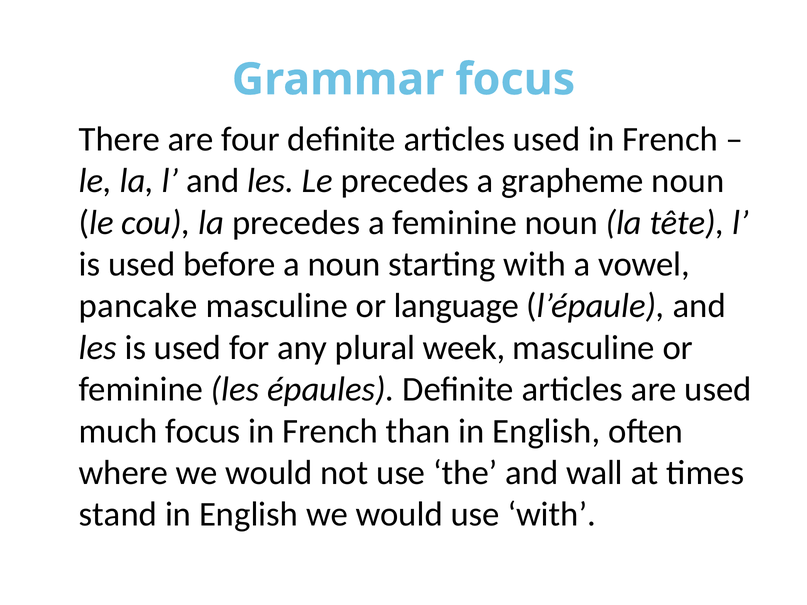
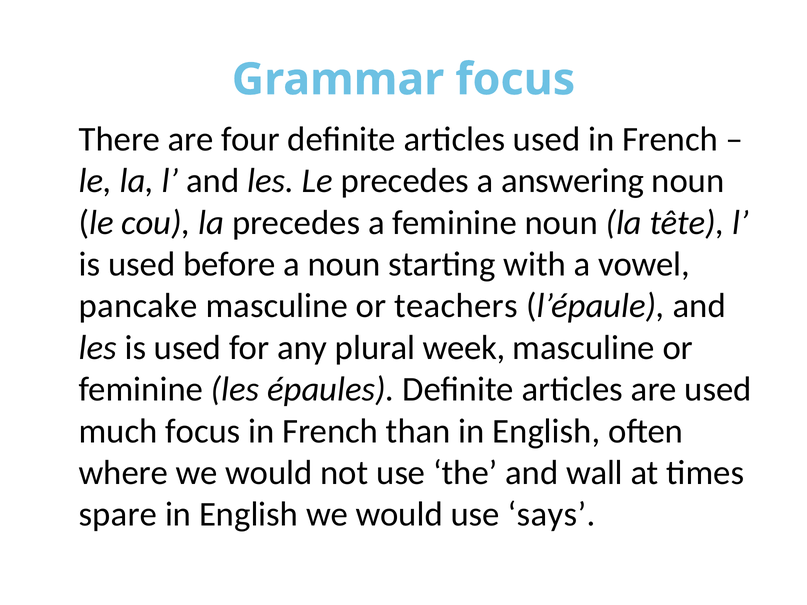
grapheme: grapheme -> answering
language: language -> teachers
stand: stand -> spare
use with: with -> says
